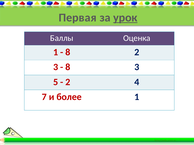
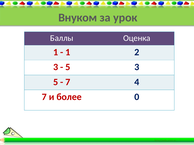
Первая: Первая -> Внуком
урок underline: present -> none
8 at (68, 52): 8 -> 1
8 at (68, 67): 8 -> 5
2 at (68, 82): 2 -> 7
более 1: 1 -> 0
